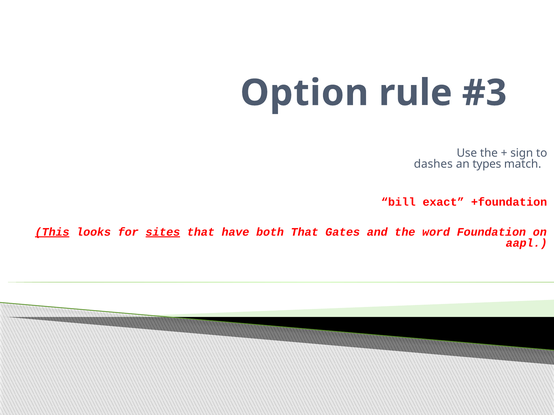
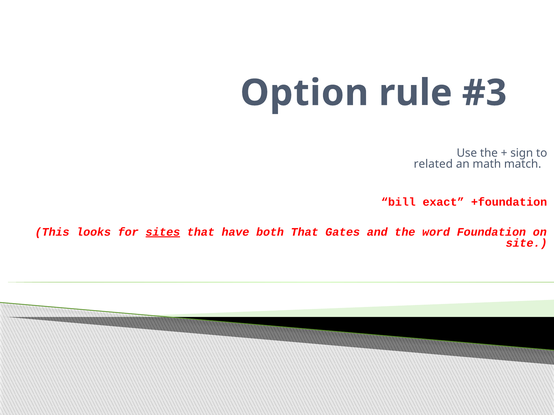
dashes: dashes -> related
types: types -> math
This underline: present -> none
aapl: aapl -> site
